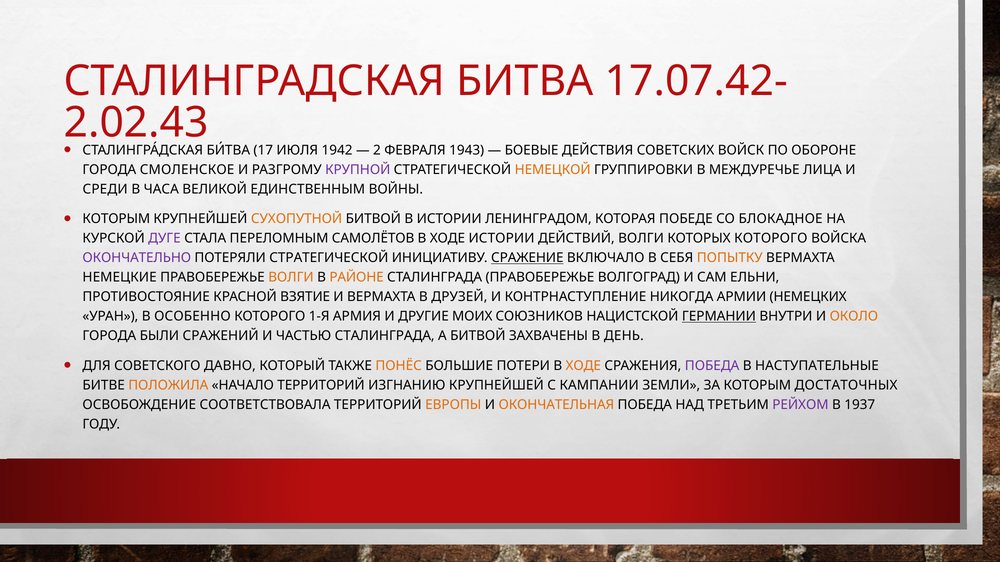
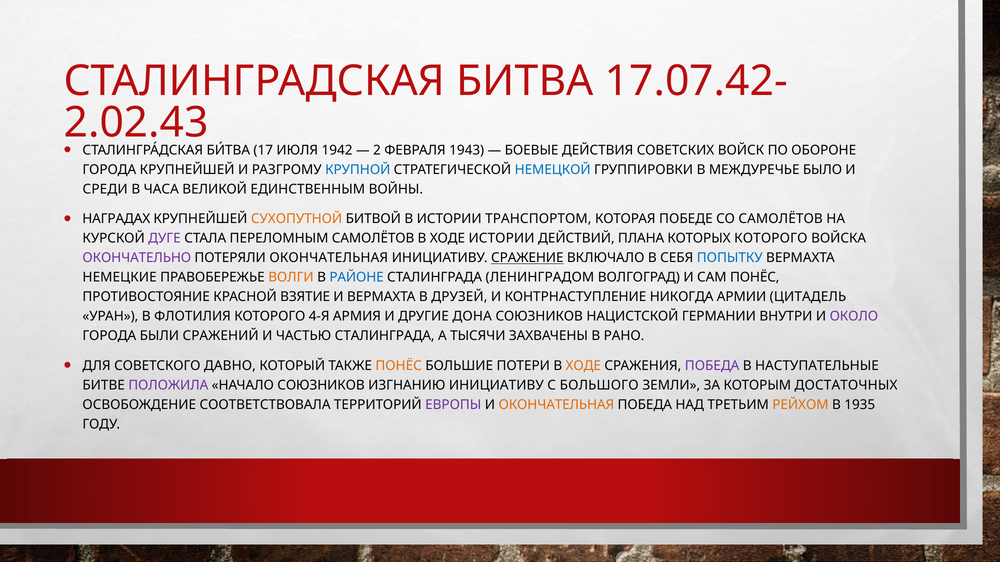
ГОРОДА СМОЛЕНСКОЕ: СМОЛЕНСКОЕ -> КРУПНЕЙШЕЙ
КРУПНОЙ colour: purple -> blue
НЕМЕЦКОЙ colour: orange -> blue
ЛИЦА: ЛИЦА -> БЫЛО
КОТОРЫМ at (116, 219): КОТОРЫМ -> НАГРАДАХ
ЛЕНИНГРАДОМ: ЛЕНИНГРАДОМ -> ТРАНСПОРТОМ
СО БЛОКАДНОЕ: БЛОКАДНОЕ -> САМОЛЁТОВ
ДЕЙСТВИЙ ВОЛГИ: ВОЛГИ -> ПЛАНА
ПОТЕРЯЛИ СТРАТЕГИЧЕСКОЙ: СТРАТЕГИЧЕСКОЙ -> ОКОНЧАТЕЛЬНАЯ
ПОПЫТКУ colour: orange -> blue
РАЙОНЕ colour: orange -> blue
СТАЛИНГРАДА ПРАВОБЕРЕЖЬЕ: ПРАВОБЕРЕЖЬЕ -> ЛЕНИНГРАДОМ
САМ ЕЛЬНИ: ЕЛЬНИ -> ПОНЁС
НЕМЕЦКИХ: НЕМЕЦКИХ -> ЦИТАДЕЛЬ
ОСОБЕННО: ОСОБЕННО -> ФЛОТИЛИЯ
1-Я: 1-Я -> 4-Я
МОИХ: МОИХ -> ДОНА
ГЕРМАНИИ underline: present -> none
ОКОЛО colour: orange -> purple
А БИТВОЙ: БИТВОЙ -> ТЫСЯЧИ
ДЕНЬ: ДЕНЬ -> РАНО
ПОЛОЖИЛА colour: orange -> purple
НАЧАЛО ТЕРРИТОРИЙ: ТЕРРИТОРИЙ -> СОЮЗНИКОВ
ИЗГНАНИЮ КРУПНЕЙШЕЙ: КРУПНЕЙШЕЙ -> ИНИЦИАТИВУ
КАМПАНИИ: КАМПАНИИ -> БОЛЬШОГО
ЕВРОПЫ colour: orange -> purple
РЕЙХОМ colour: purple -> orange
1937: 1937 -> 1935
